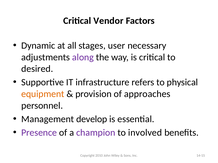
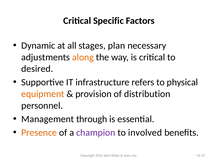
Vendor: Vendor -> Specific
user: user -> plan
along colour: purple -> orange
approaches: approaches -> distribution
develop: develop -> through
Presence colour: purple -> orange
